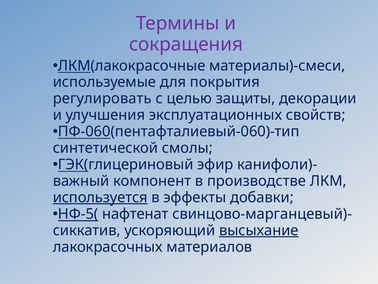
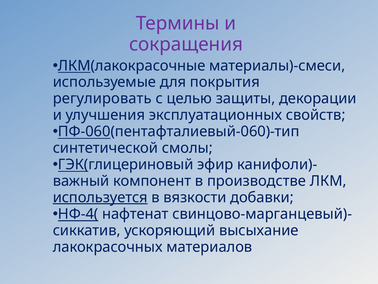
эффекты: эффекты -> вязкости
НФ-5(: НФ-5( -> НФ-4(
высыхание underline: present -> none
